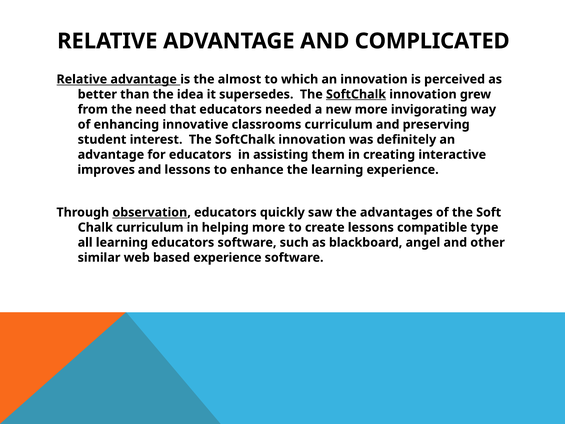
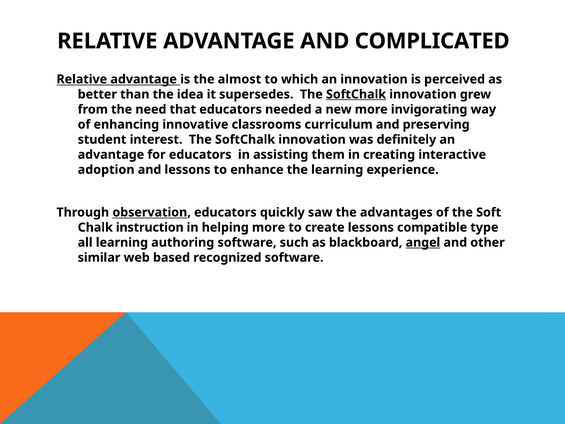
improves: improves -> adoption
Chalk curriculum: curriculum -> instruction
learning educators: educators -> authoring
angel underline: none -> present
based experience: experience -> recognized
